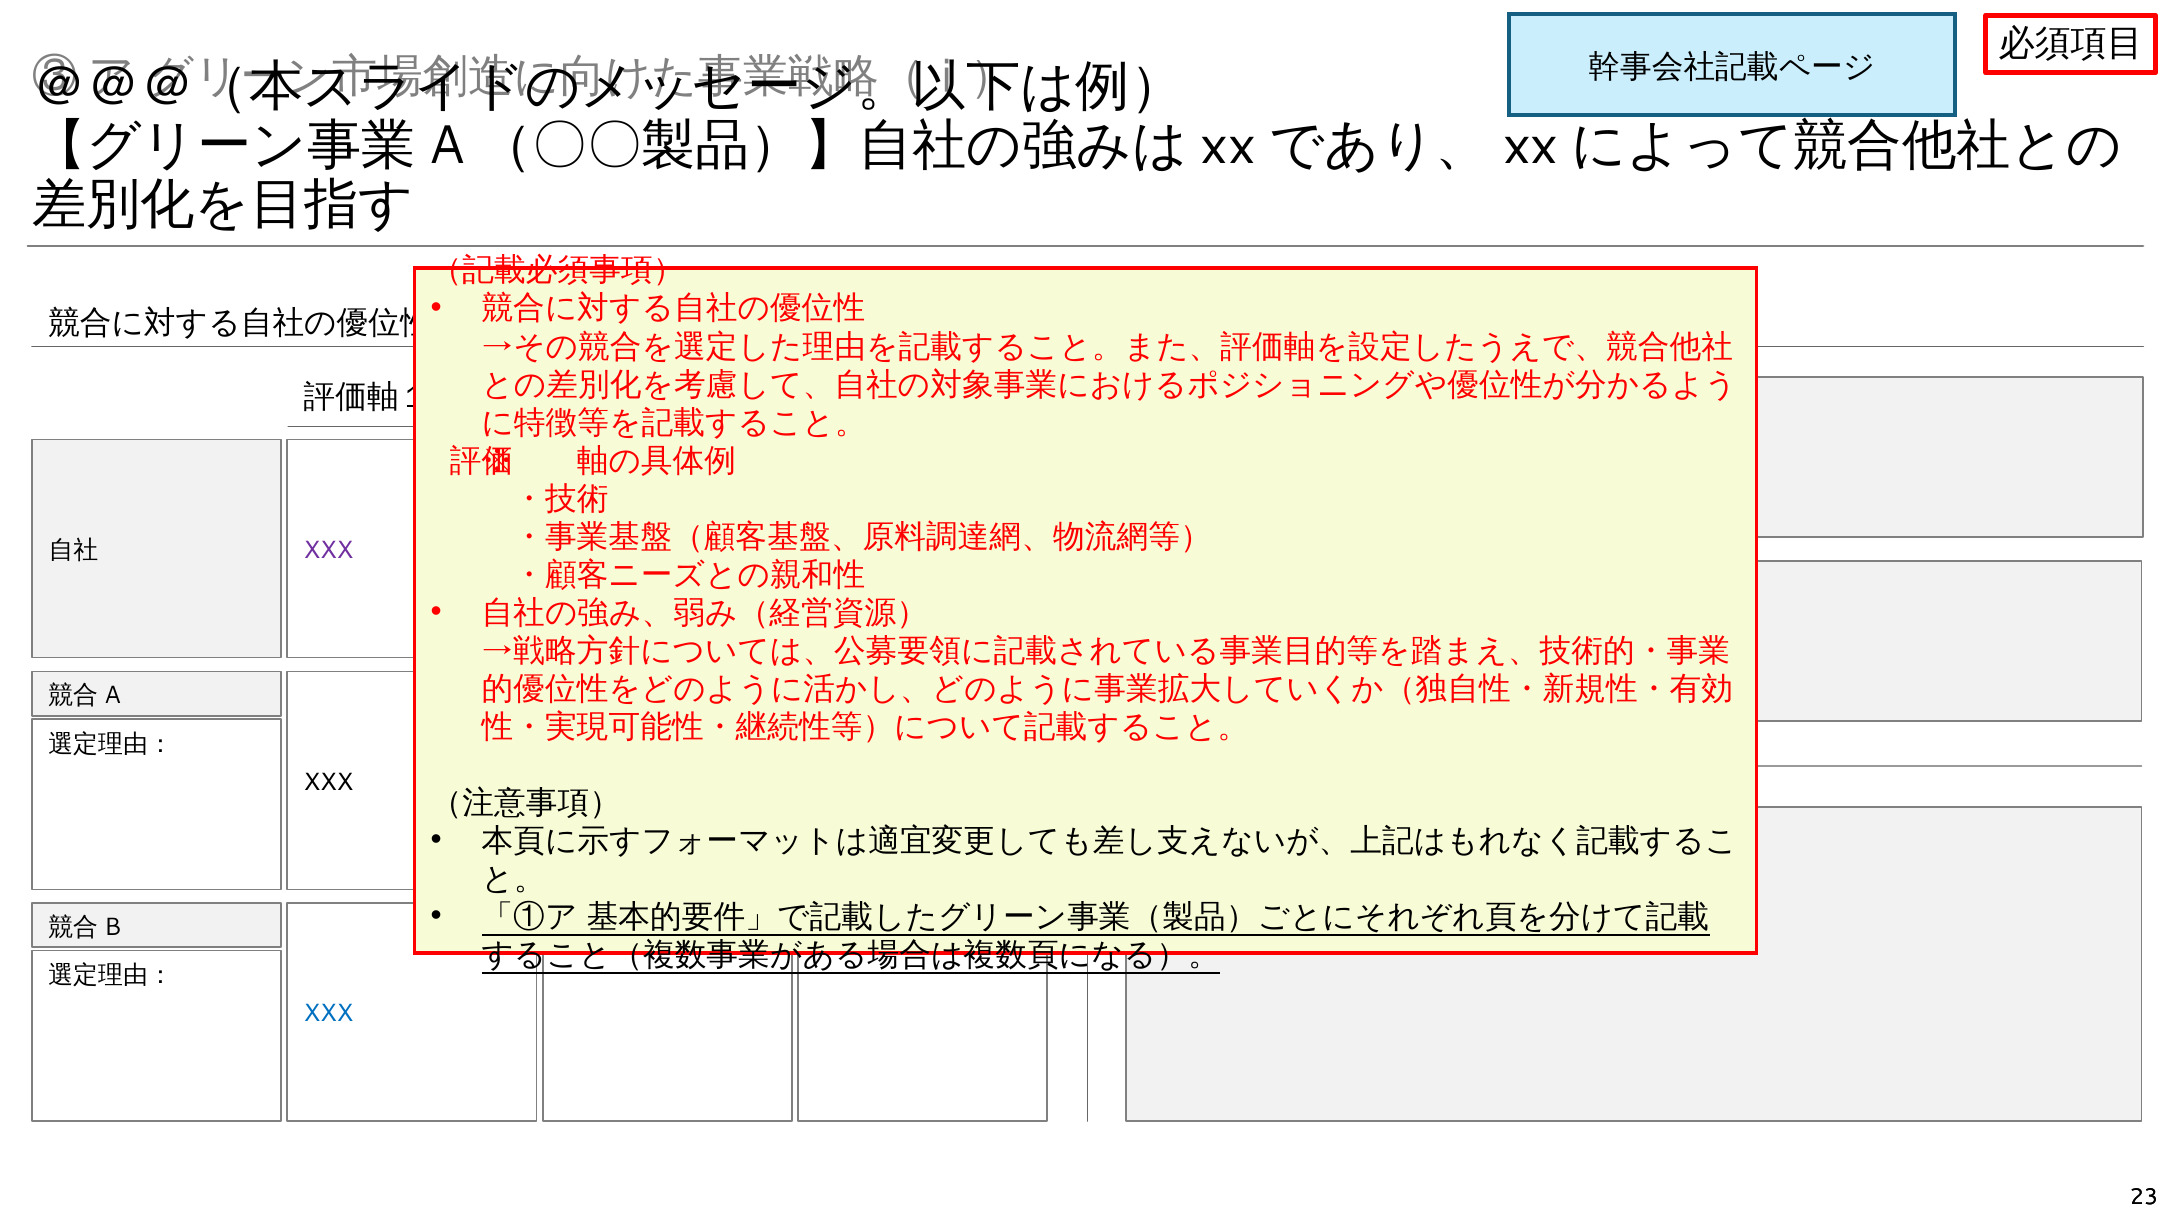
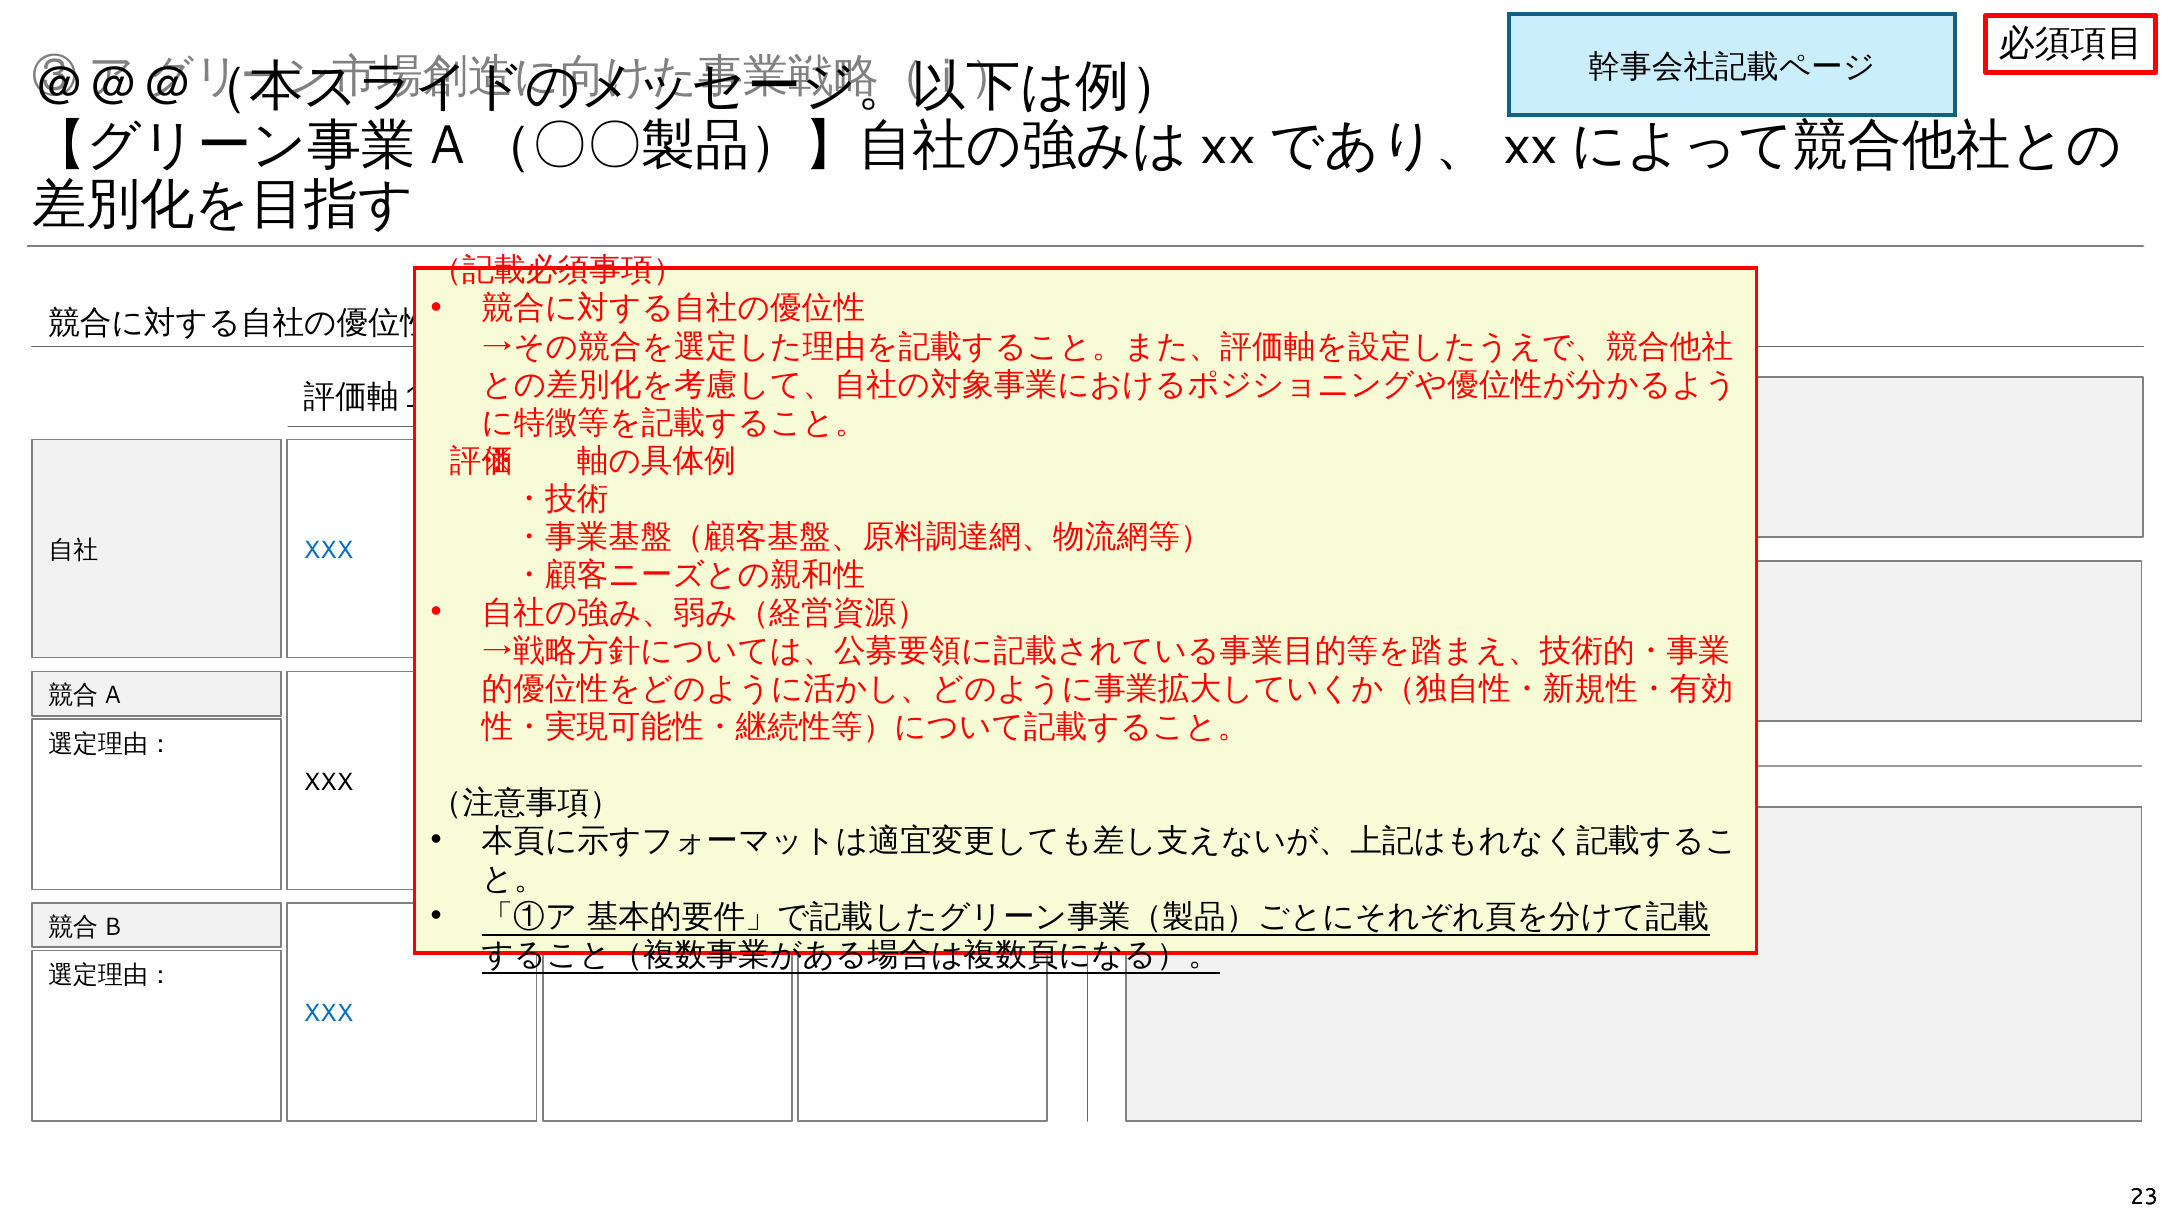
XXX at (328, 550) colour: purple -> blue
